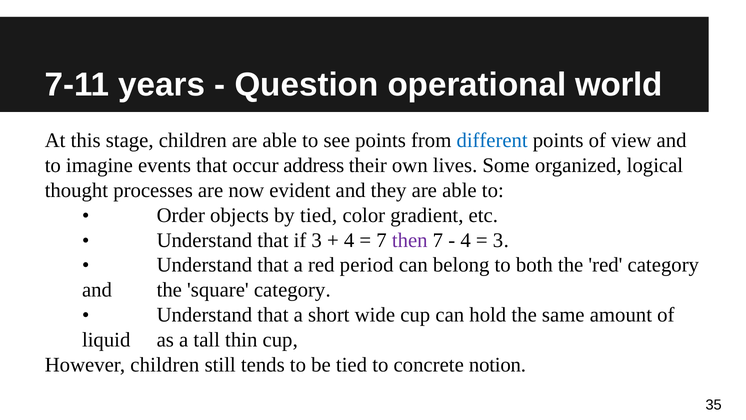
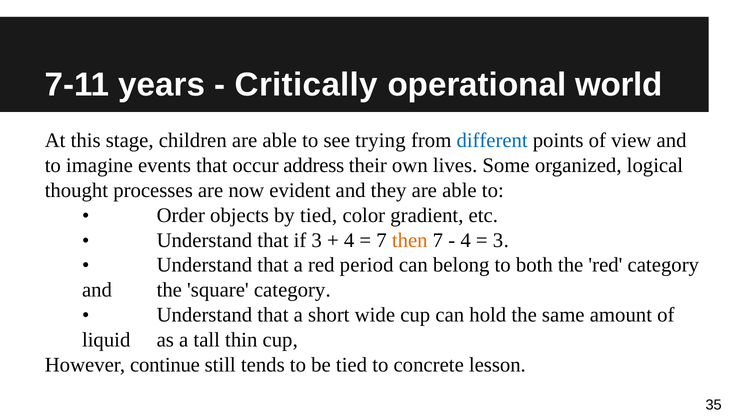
Question: Question -> Critically
see points: points -> trying
then colour: purple -> orange
However children: children -> continue
notion: notion -> lesson
